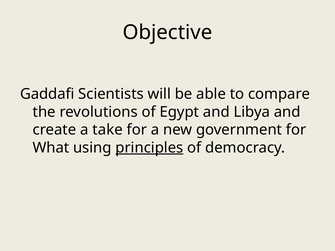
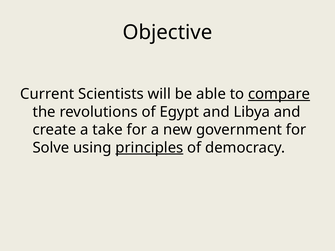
Gaddafi: Gaddafi -> Current
compare underline: none -> present
What: What -> Solve
